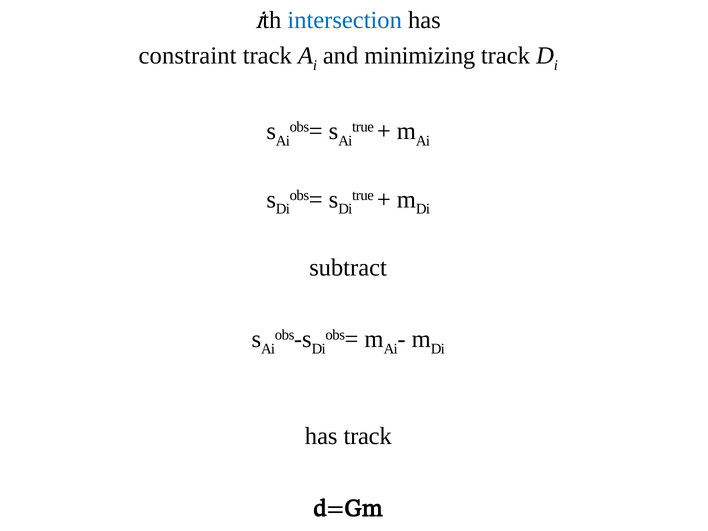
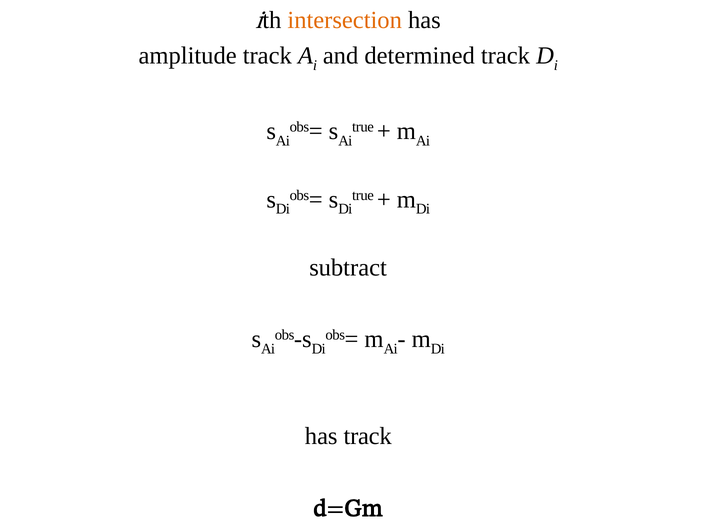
intersection colour: blue -> orange
constraint: constraint -> amplitude
minimizing: minimizing -> determined
